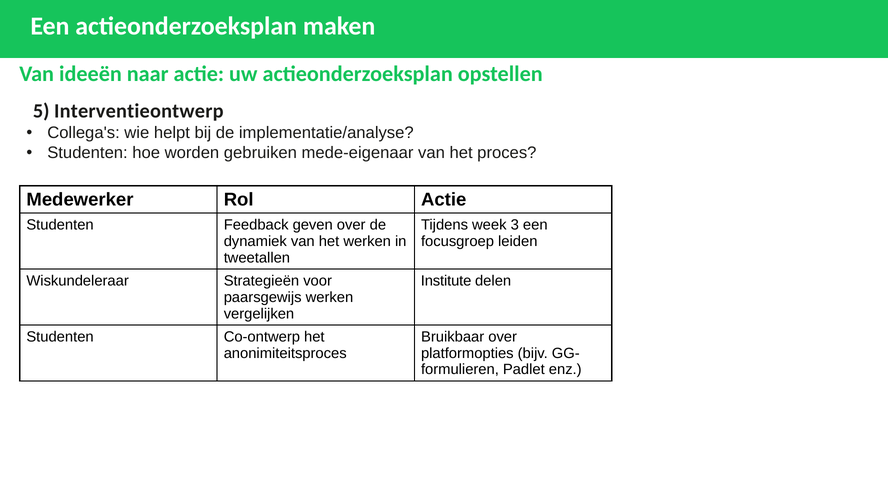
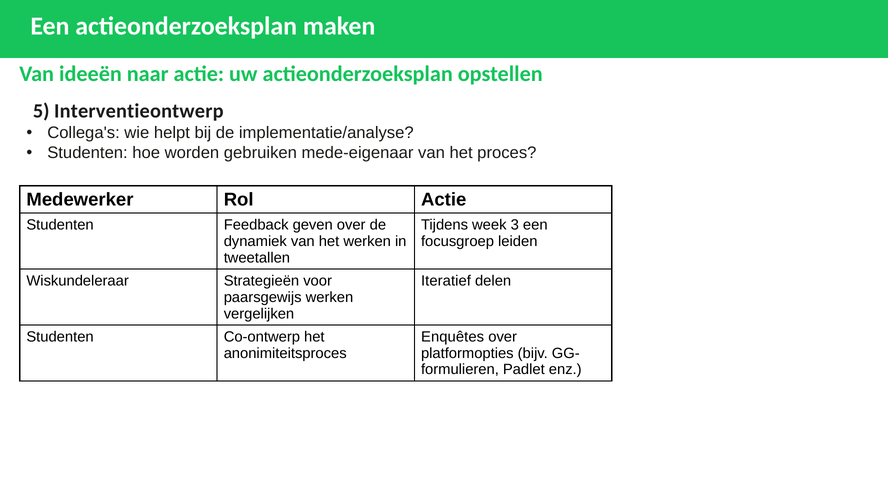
Institute: Institute -> Iteratief
Bruikbaar: Bruikbaar -> Enquêtes
